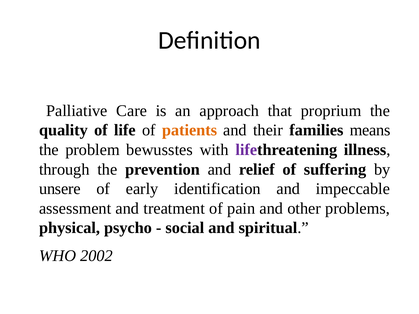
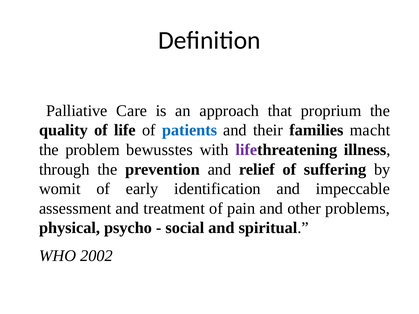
patients colour: orange -> blue
means: means -> macht
unsere: unsere -> womit
